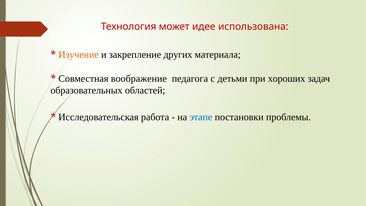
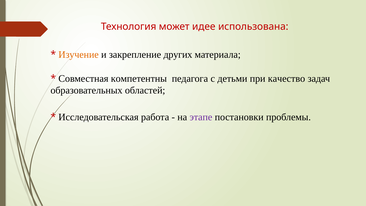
воображение: воображение -> компетентны
хороших: хороших -> качество
этапе colour: blue -> purple
